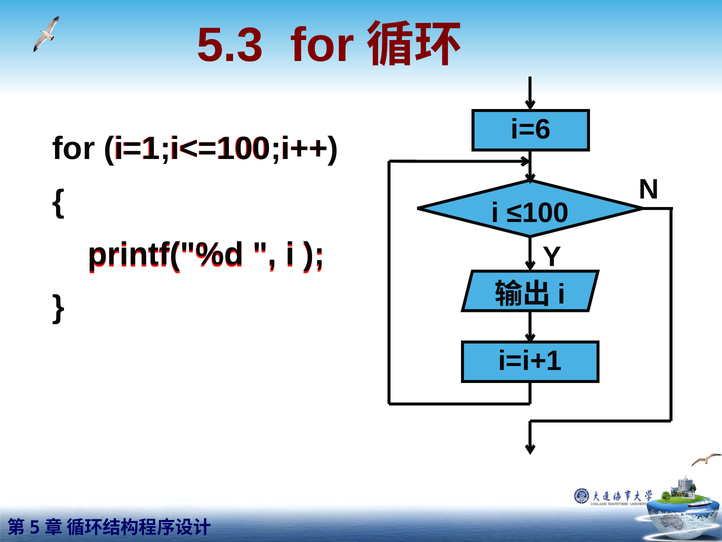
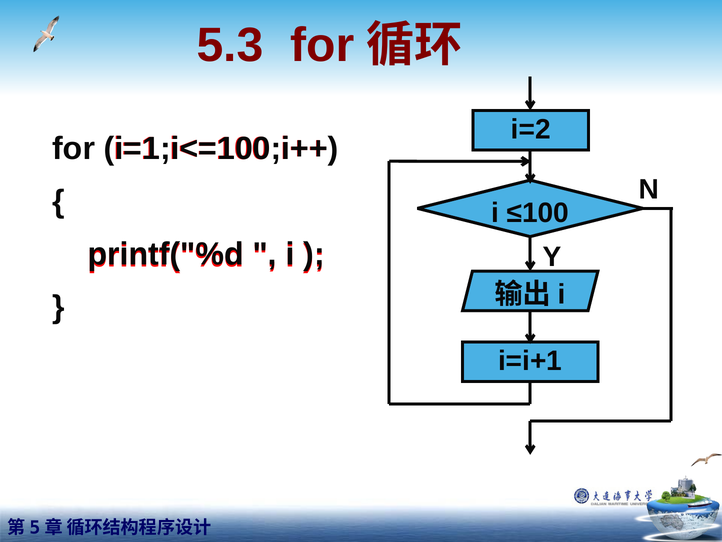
i=6: i=6 -> i=2
